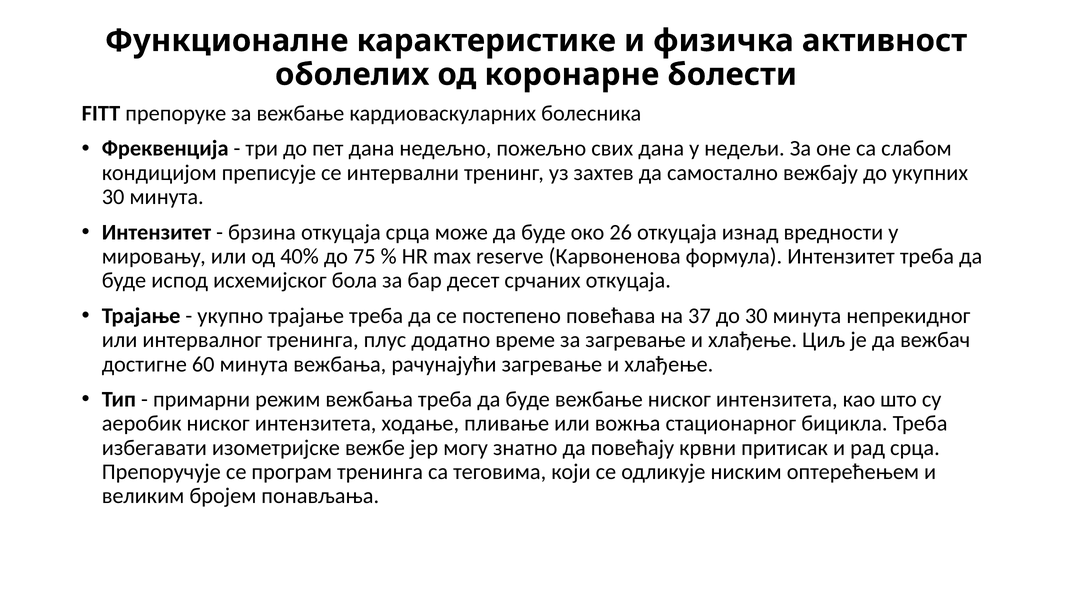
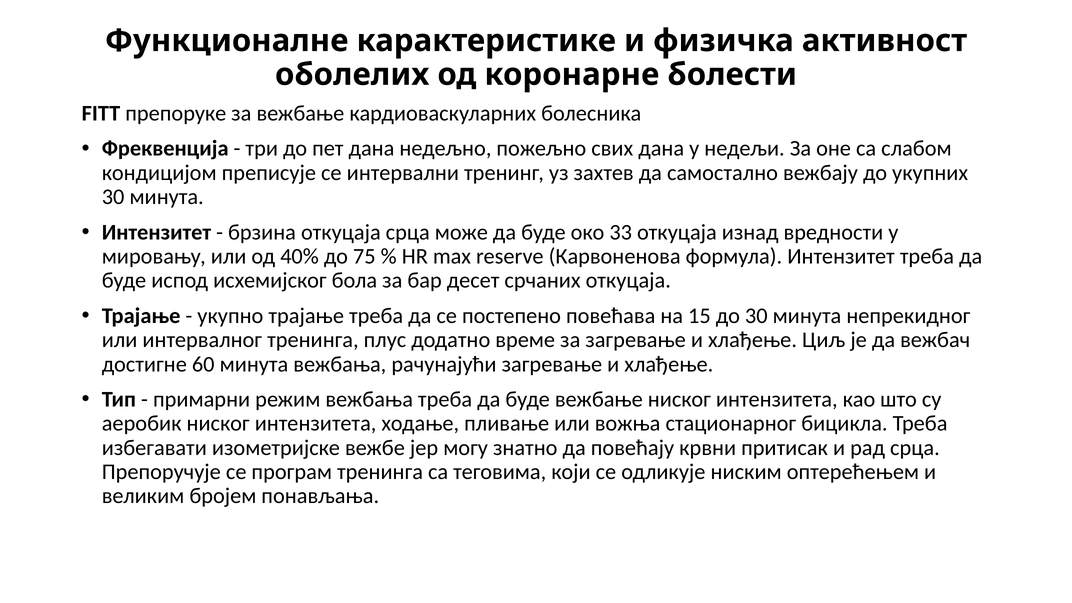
26: 26 -> 33
37: 37 -> 15
